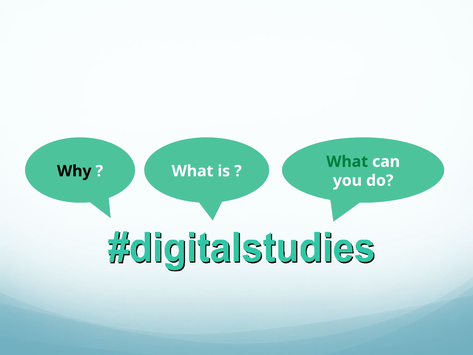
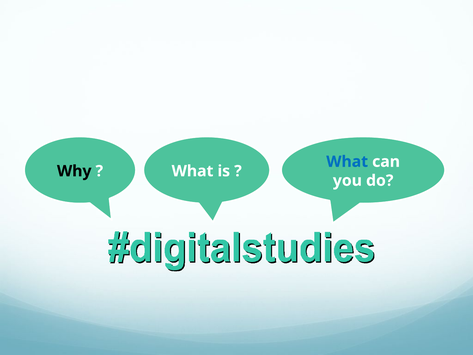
What at (347, 162) colour: green -> blue
